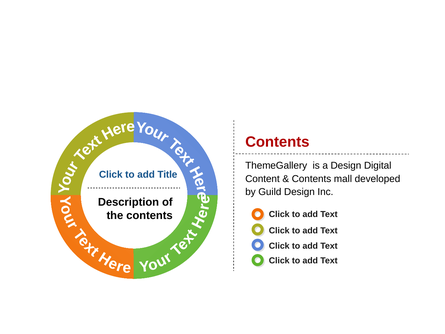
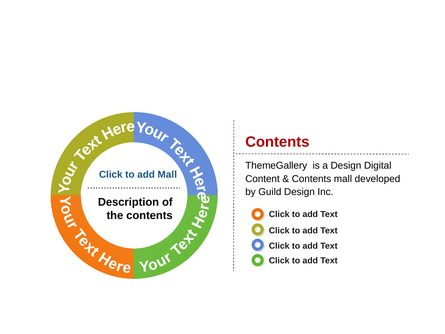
add Title: Title -> Mall
